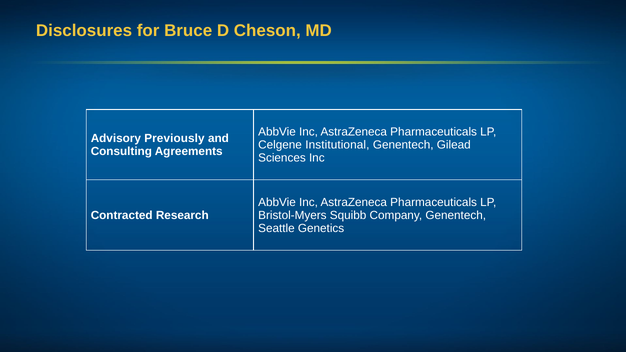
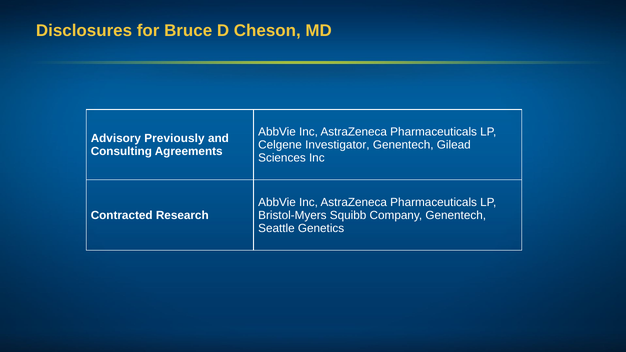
Institutional: Institutional -> Investigator
